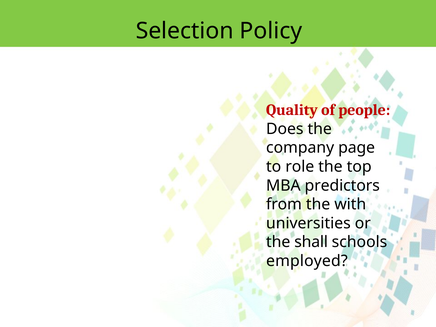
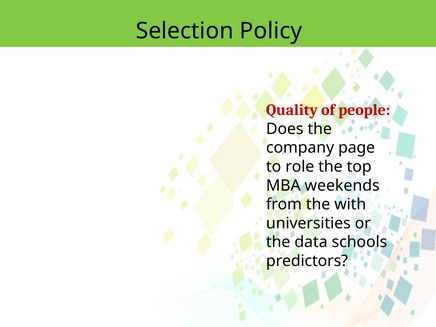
predictors: predictors -> weekends
shall: shall -> data
employed: employed -> predictors
